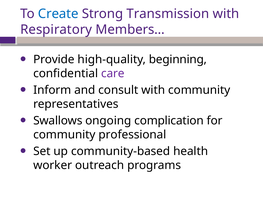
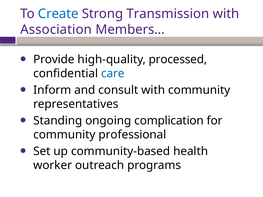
Respiratory: Respiratory -> Association
beginning: beginning -> processed
care colour: purple -> blue
Swallows: Swallows -> Standing
